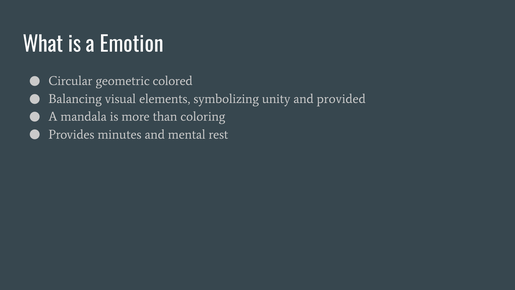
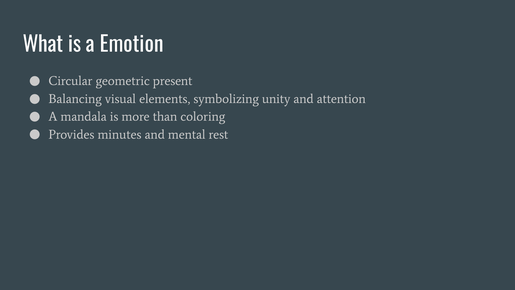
colored: colored -> present
provided: provided -> attention
